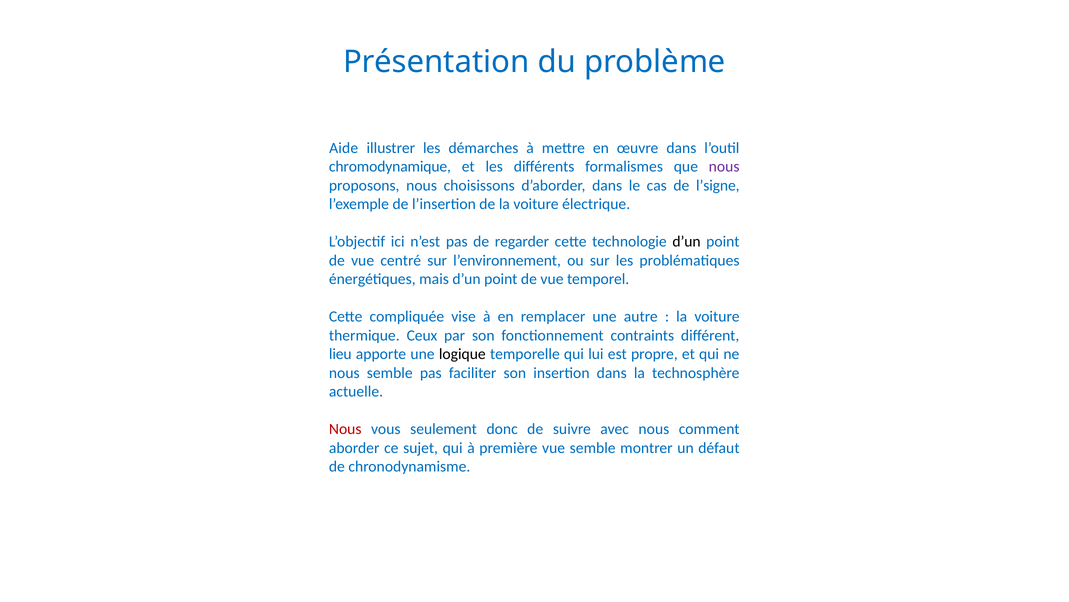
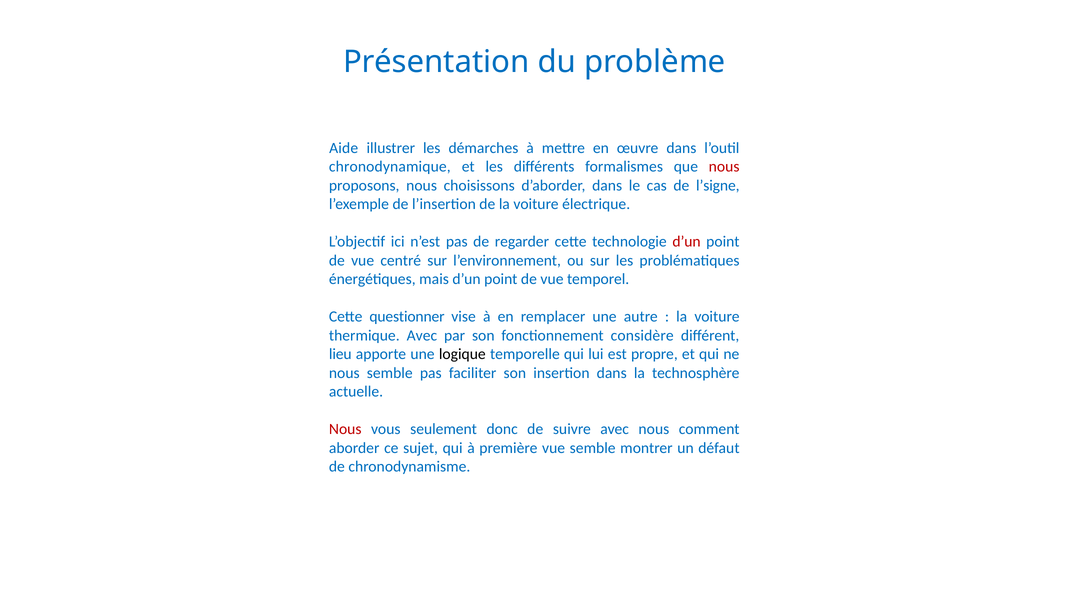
chromodynamique: chromodynamique -> chronodynamique
nous at (724, 167) colour: purple -> red
d’un at (687, 242) colour: black -> red
compliquée: compliquée -> questionner
thermique Ceux: Ceux -> Avec
contraints: contraints -> considère
